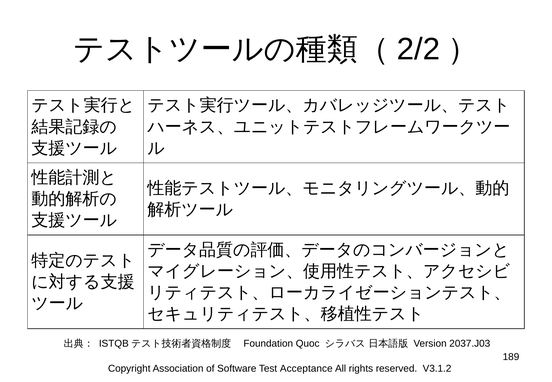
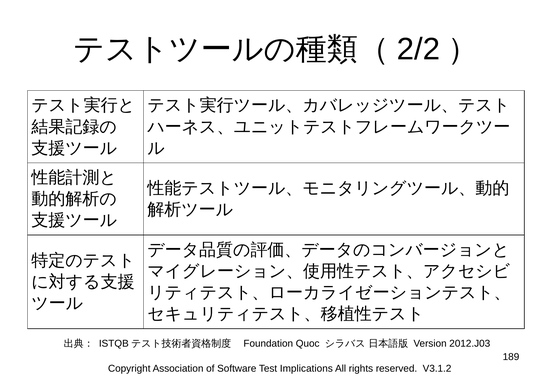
2037.J03: 2037.J03 -> 2012.J03
Acceptance: Acceptance -> Implications
